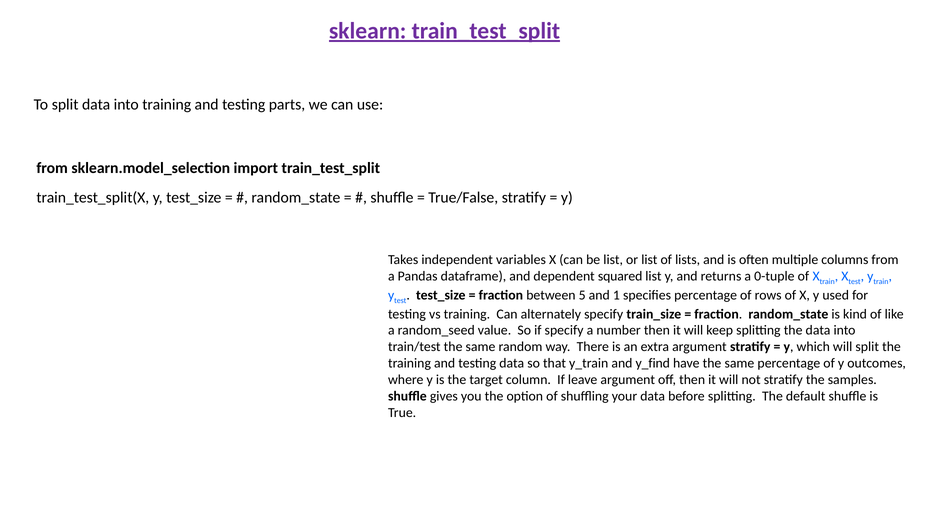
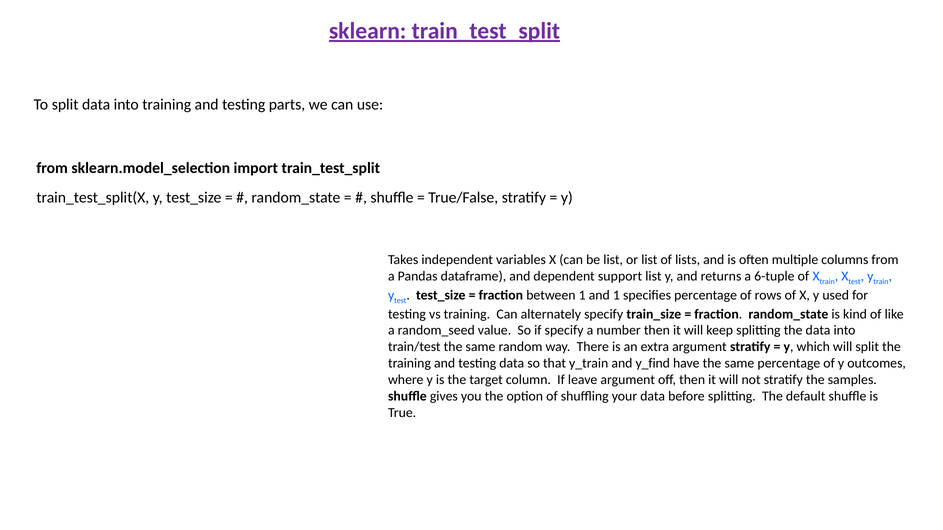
squared: squared -> support
0-tuple: 0-tuple -> 6-tuple
between 5: 5 -> 1
